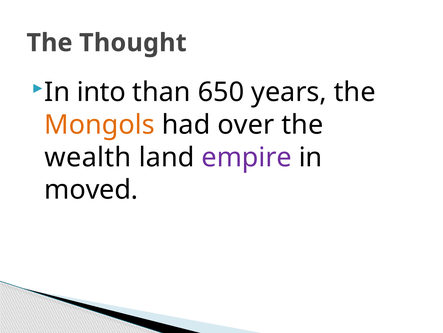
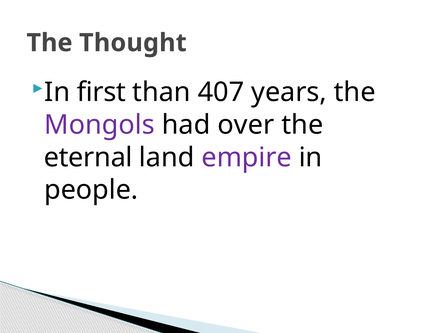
into: into -> first
650: 650 -> 407
Mongols colour: orange -> purple
wealth: wealth -> eternal
moved: moved -> people
